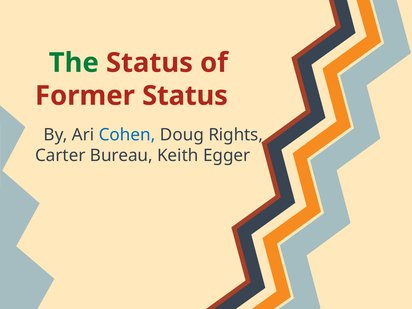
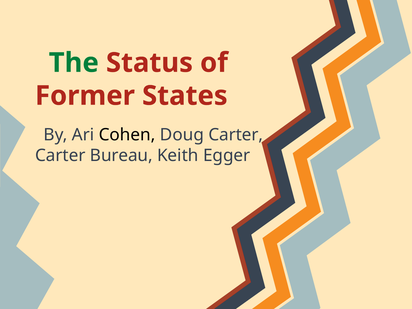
Former Status: Status -> States
Cohen colour: blue -> black
Doug Rights: Rights -> Carter
